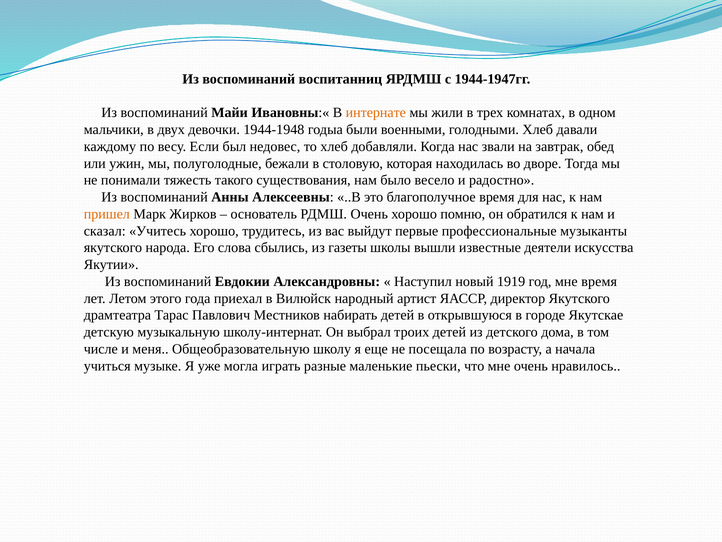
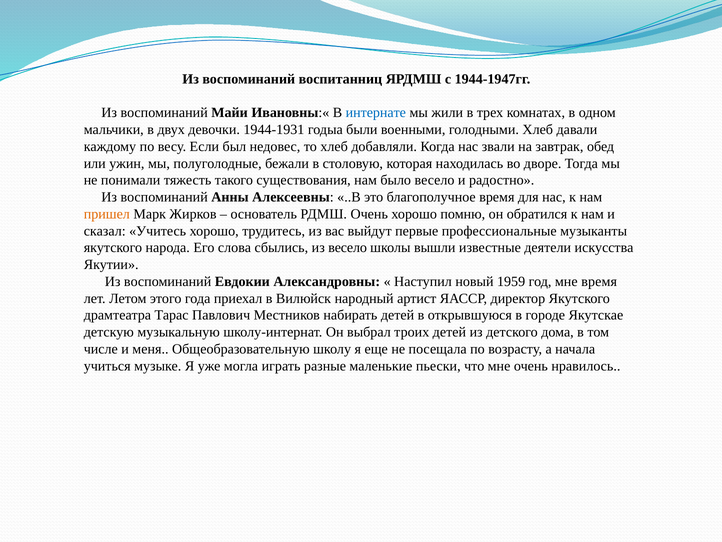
интернате colour: orange -> blue
1944-1948: 1944-1948 -> 1944-1931
из газеты: газеты -> весело
1919: 1919 -> 1959
